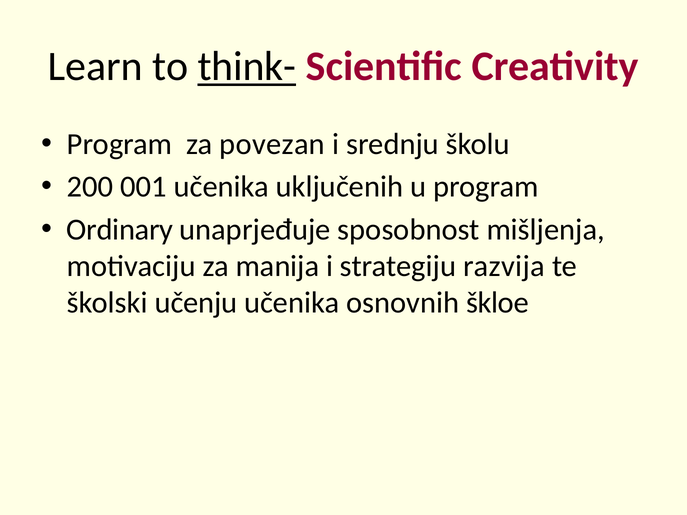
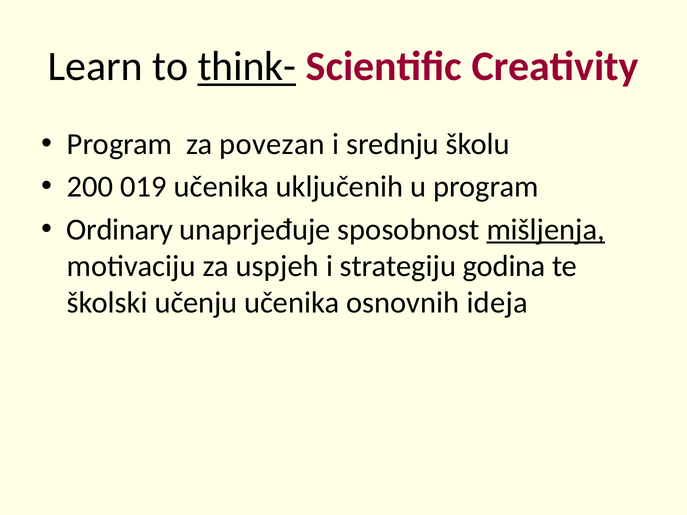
001: 001 -> 019
mišljenja underline: none -> present
manija: manija -> uspjeh
razvija: razvija -> godina
škloe: škloe -> ideja
